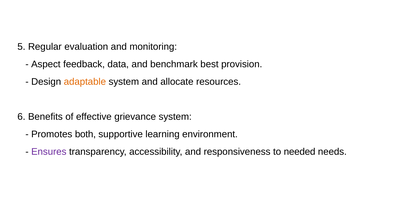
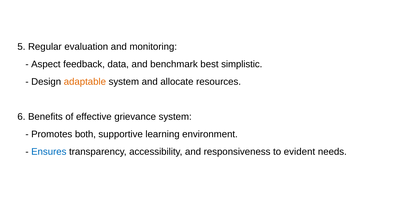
provision: provision -> simplistic
Ensures colour: purple -> blue
needed: needed -> evident
